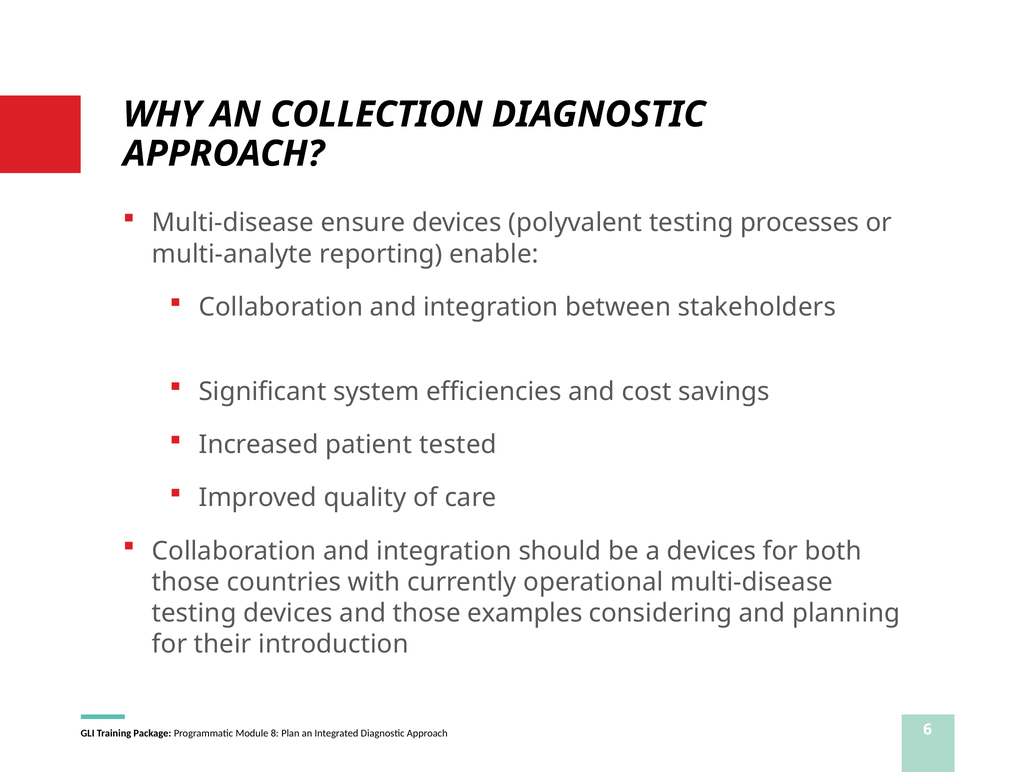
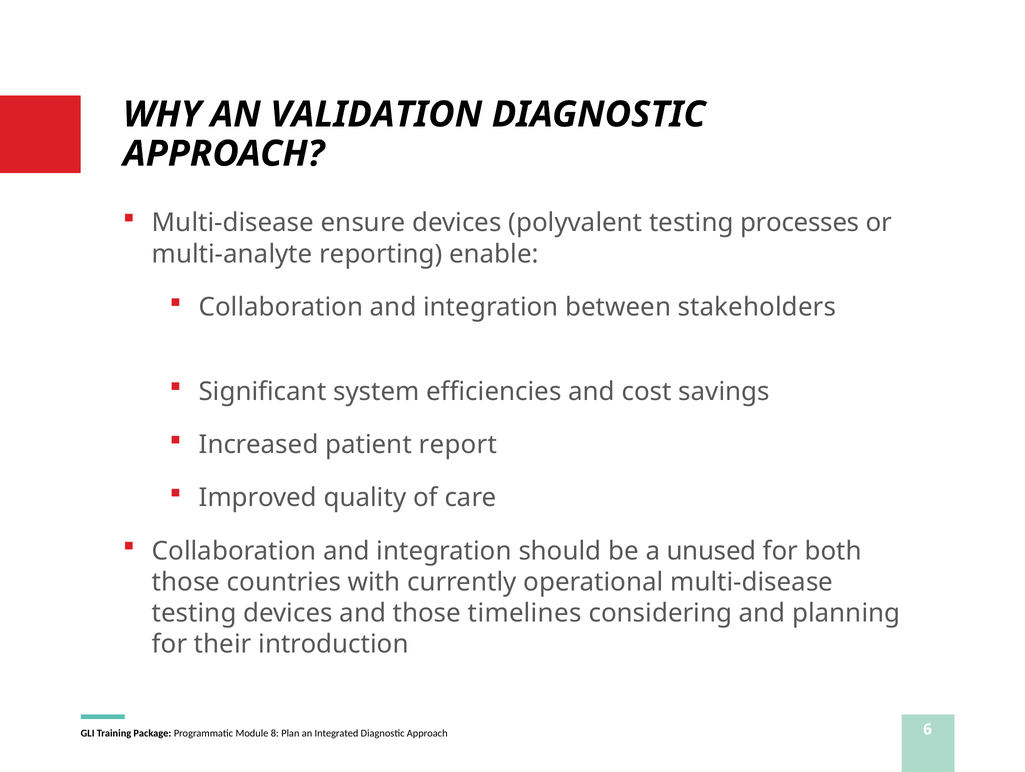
COLLECTION: COLLECTION -> VALIDATION
tested: tested -> report
a devices: devices -> unused
examples: examples -> timelines
